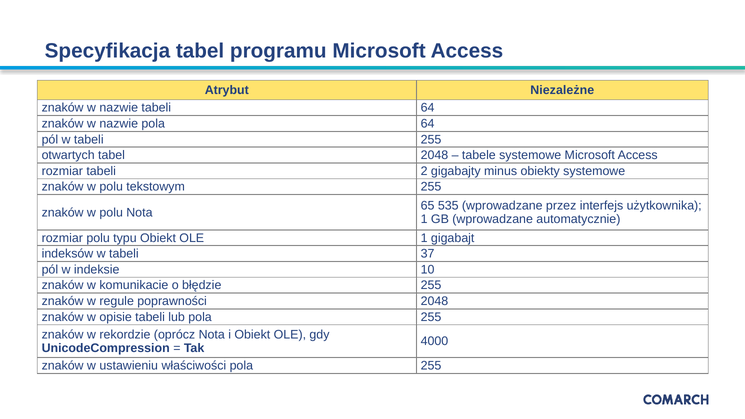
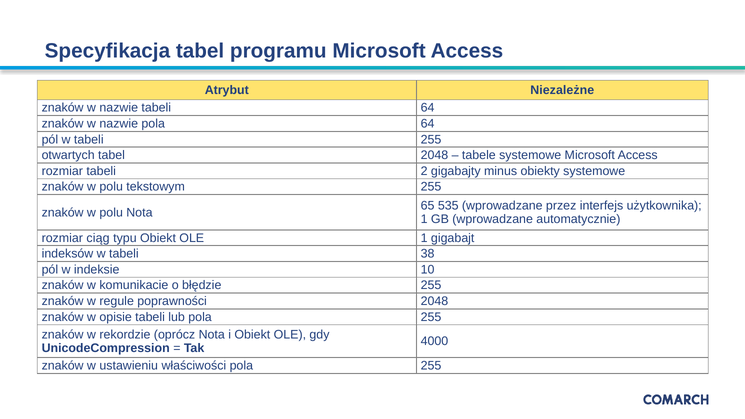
rozmiar polu: polu -> ciąg
37: 37 -> 38
